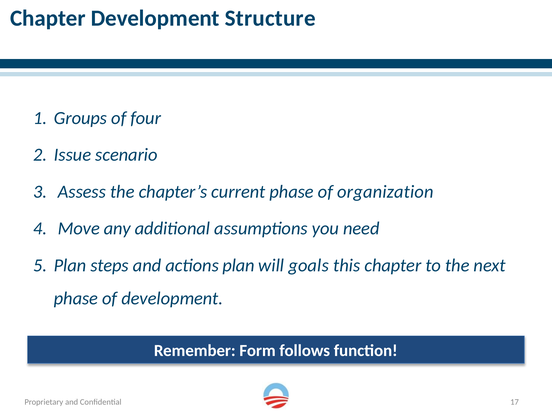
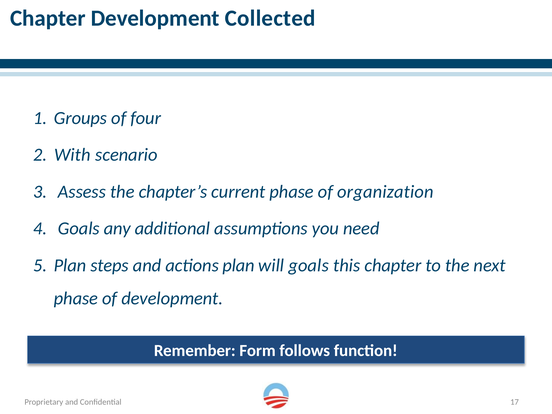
Structure: Structure -> Collected
Issue: Issue -> With
Move at (79, 229): Move -> Goals
